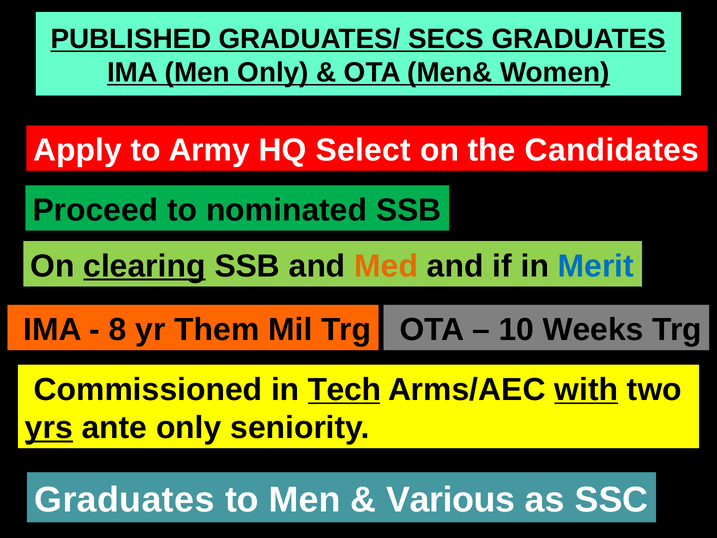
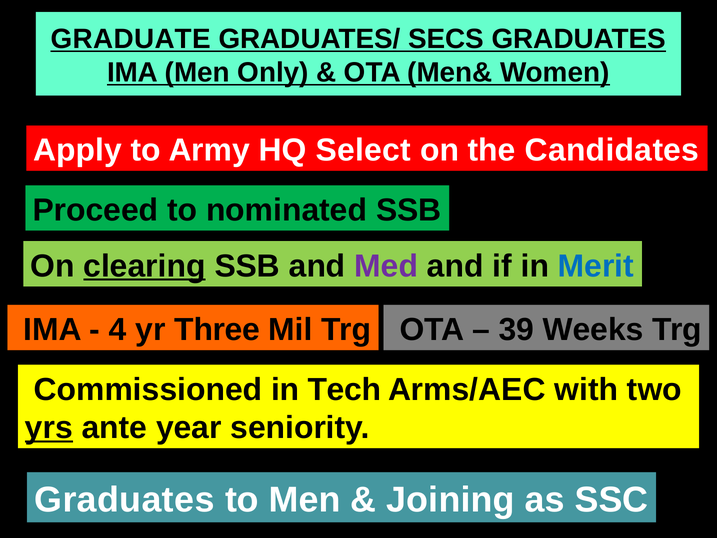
PUBLISHED: PUBLISHED -> GRADUATE
Med colour: orange -> purple
8: 8 -> 4
Them: Them -> Three
10: 10 -> 39
Tech underline: present -> none
with underline: present -> none
ante only: only -> year
Various: Various -> Joining
